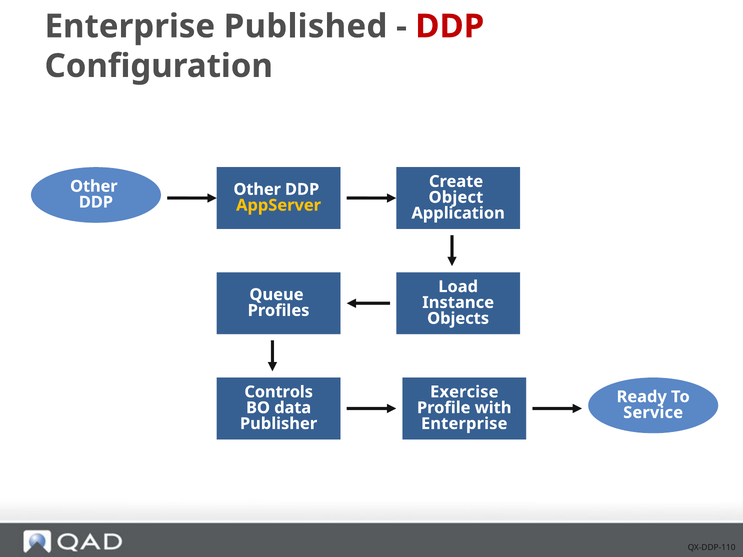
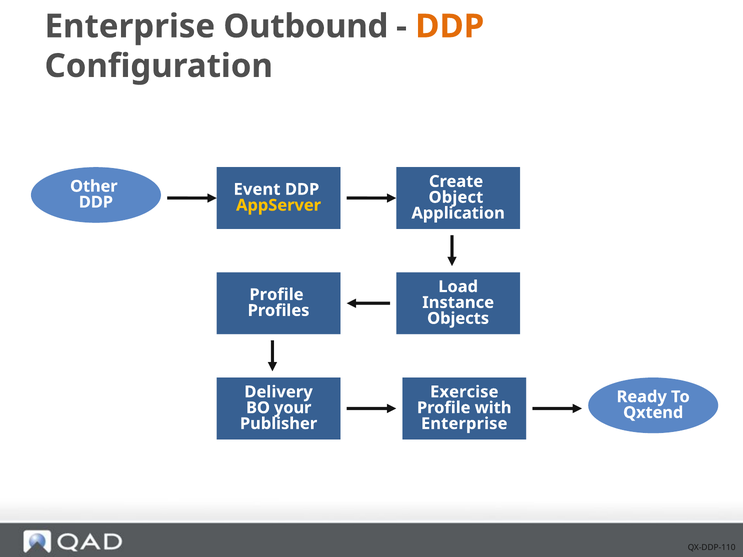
Published: Published -> Outbound
DDP at (450, 26) colour: red -> orange
Other at (257, 189): Other -> Event
Queue at (276, 295): Queue -> Profile
Controls: Controls -> Delivery
data: data -> your
Service: Service -> Qxtend
